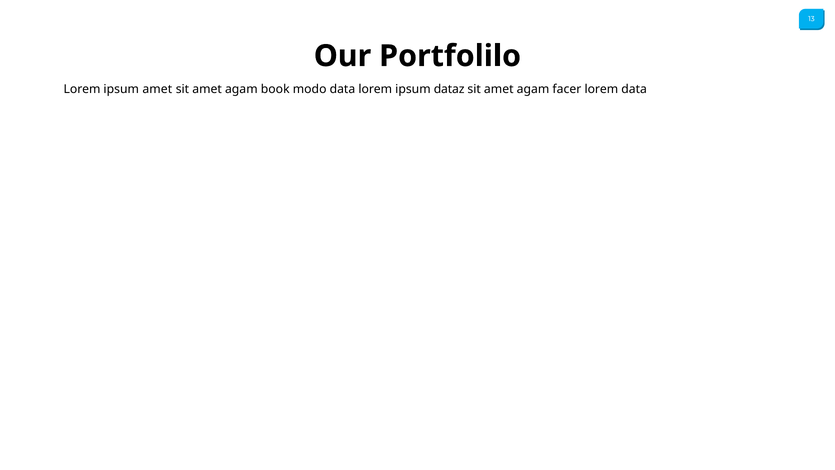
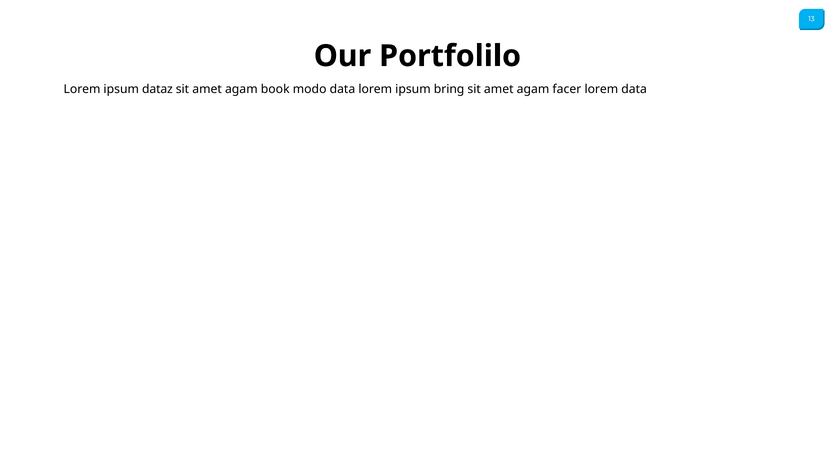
ipsum amet: amet -> dataz
dataz: dataz -> bring
